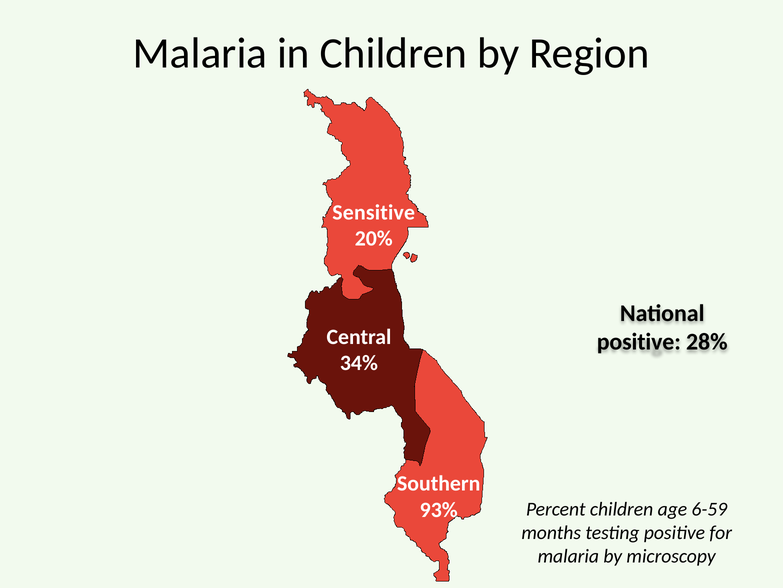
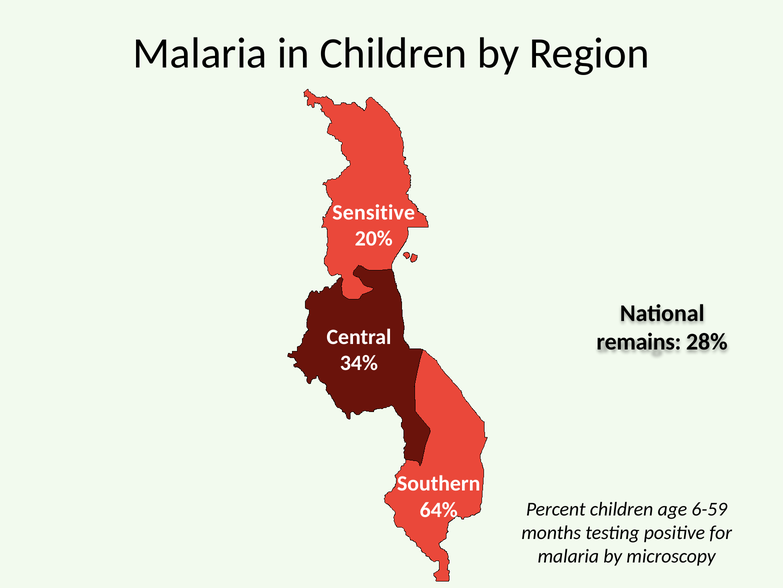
positive at (639, 342): positive -> remains
93%: 93% -> 64%
